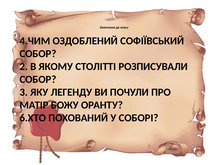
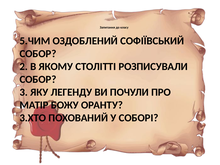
4.ЧИМ: 4.ЧИМ -> 5.ЧИМ
6.ХТО: 6.ХТО -> 3.ХТО
